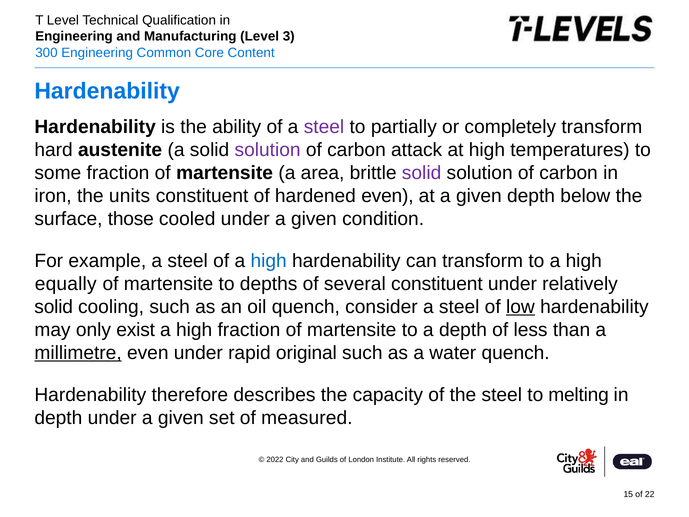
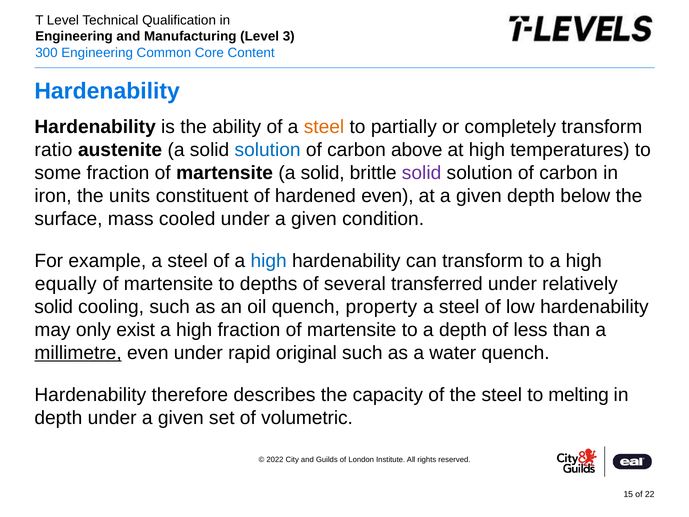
steel at (324, 127) colour: purple -> orange
hard: hard -> ratio
solution at (268, 150) colour: purple -> blue
attack: attack -> above
martensite a area: area -> solid
those: those -> mass
several constituent: constituent -> transferred
consider: consider -> property
low underline: present -> none
measured: measured -> volumetric
